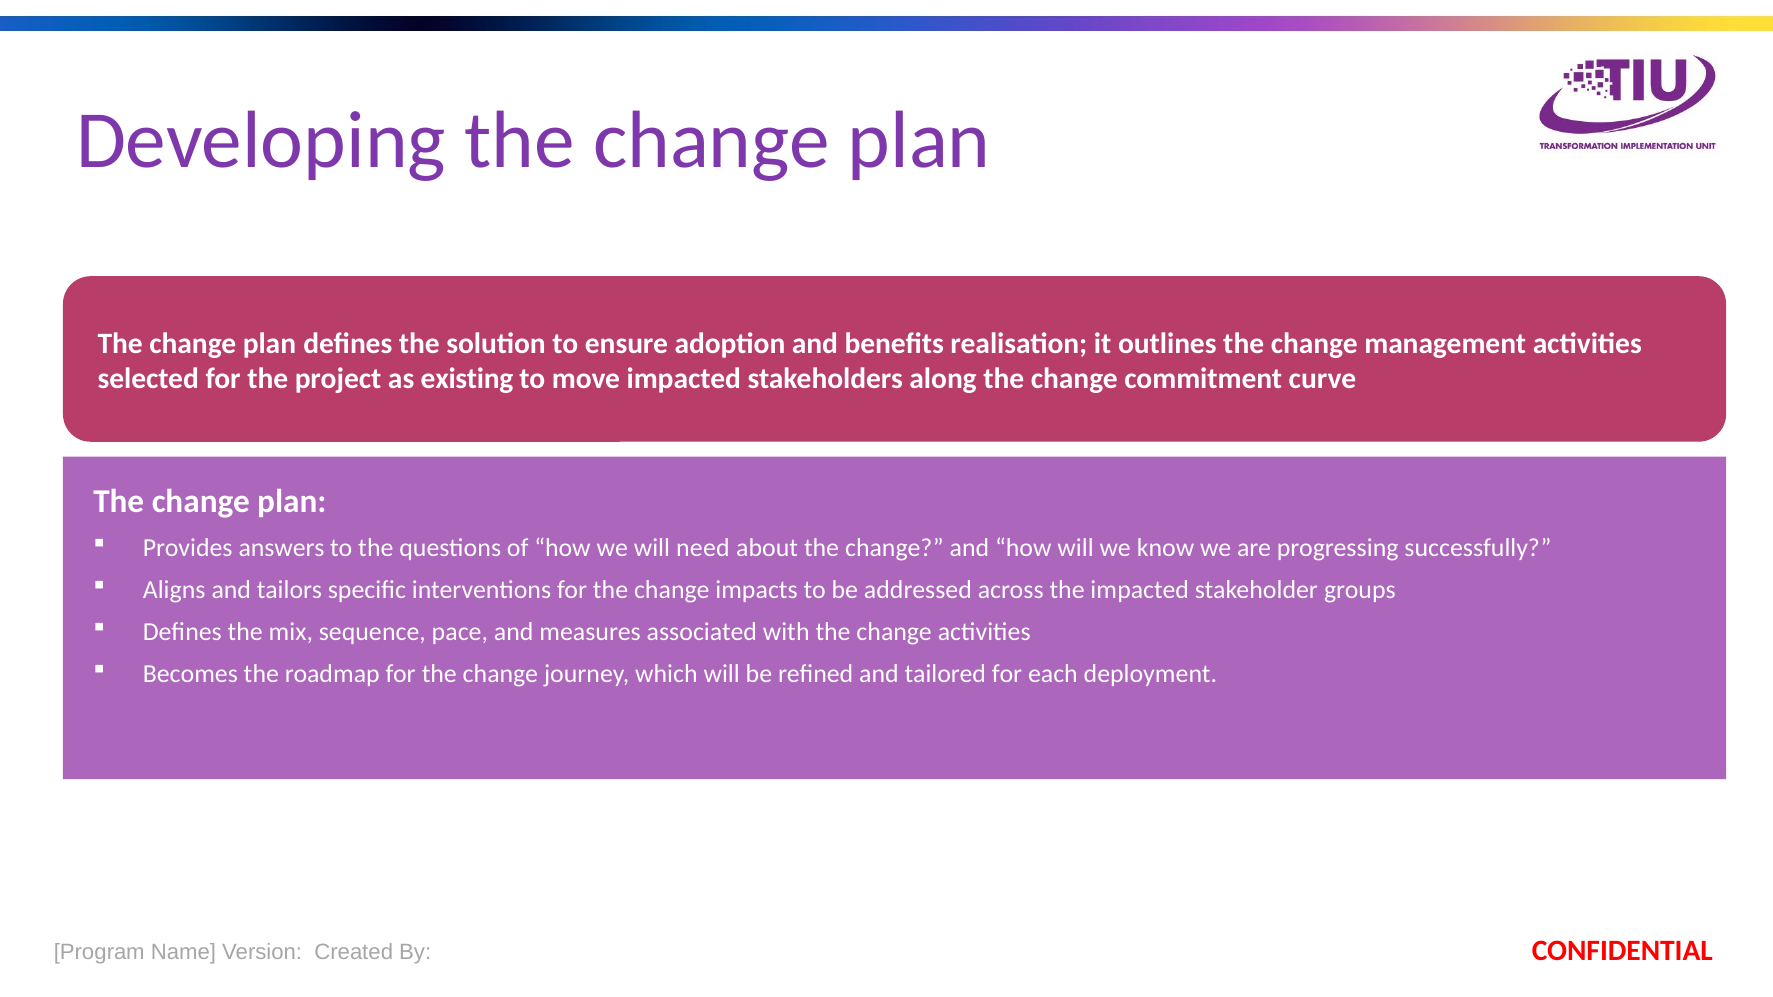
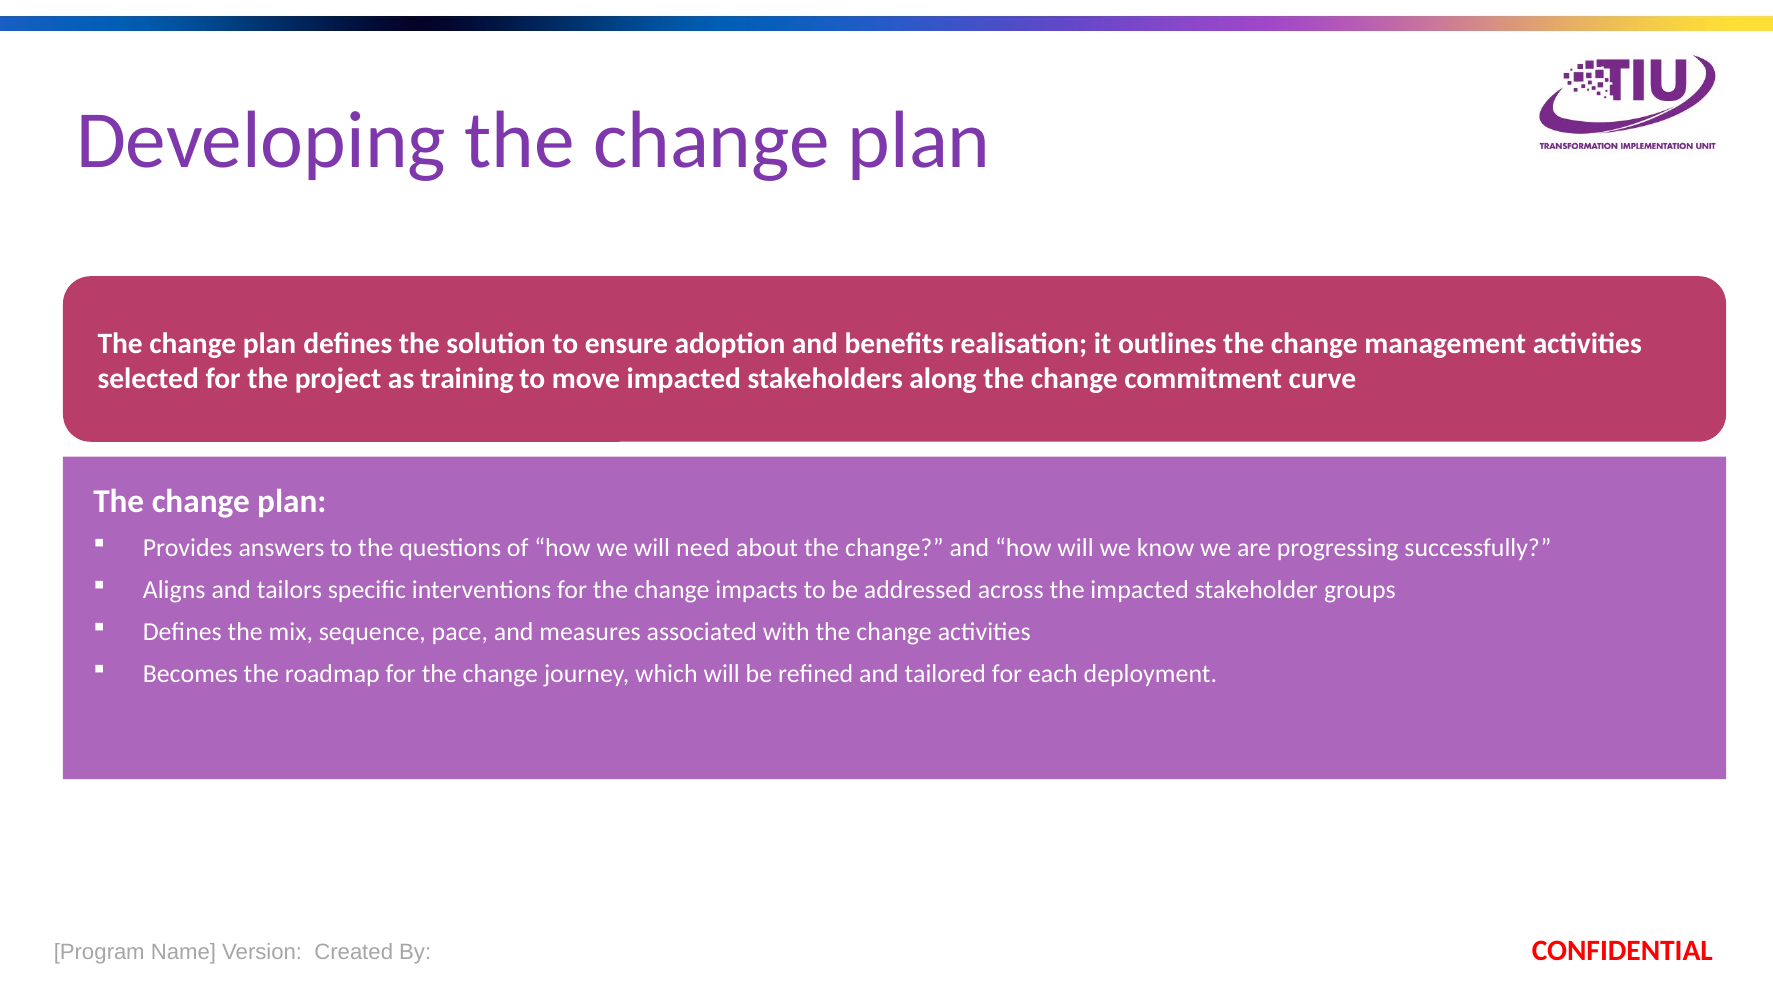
existing: existing -> training
